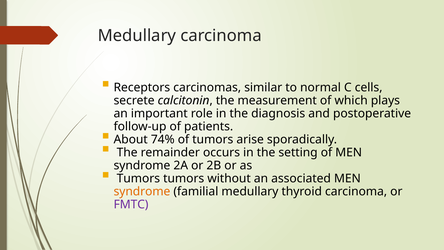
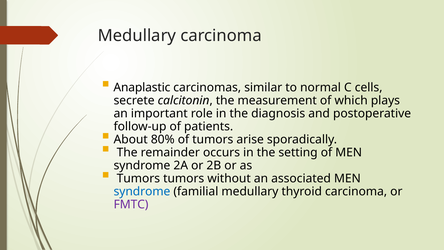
Receptors: Receptors -> Anaplastic
74%: 74% -> 80%
syndrome at (142, 191) colour: orange -> blue
